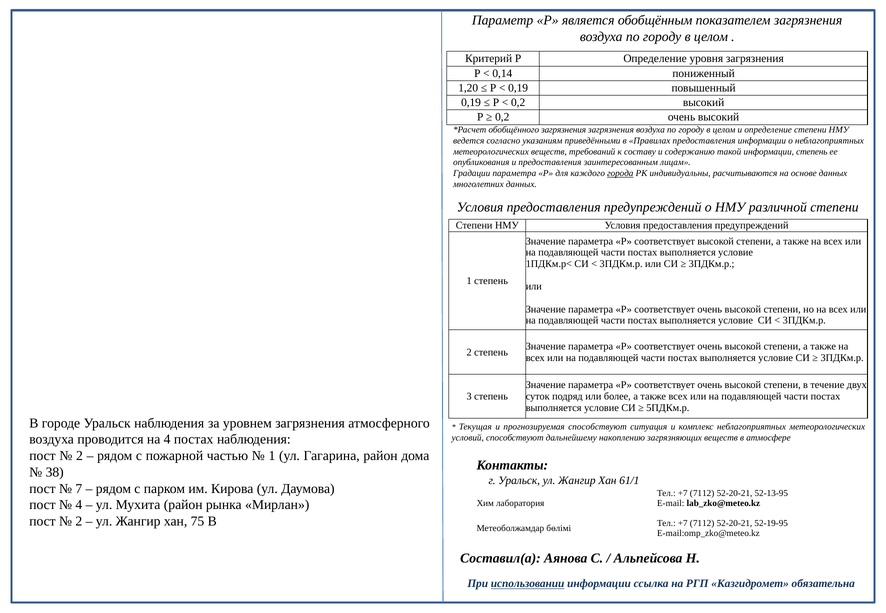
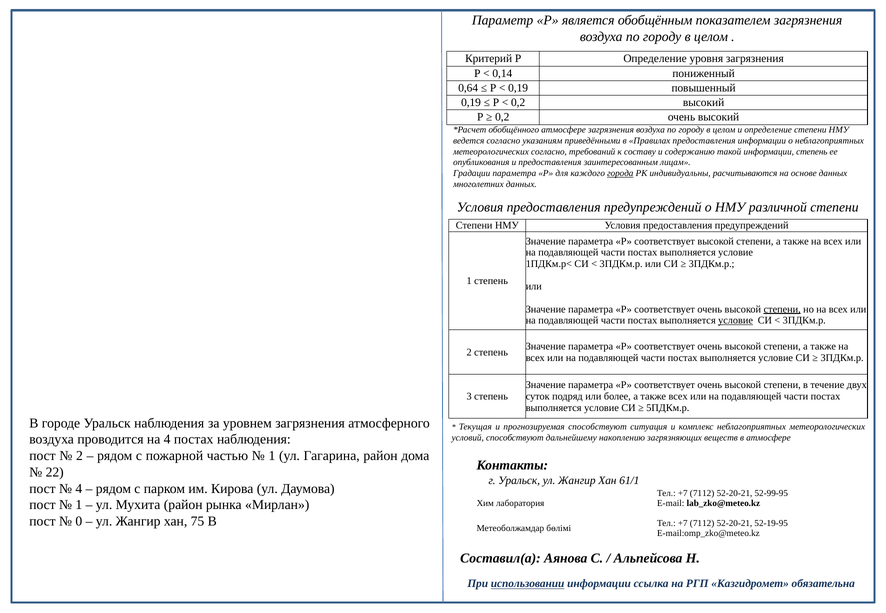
1,20: 1,20 -> 0,64
обобщённого загрязнения: загрязнения -> атмосфере
метеорологических веществ: веществ -> согласно
степени at (782, 309) underline: none -> present
условие at (736, 321) underline: none -> present
38: 38 -> 22
7 at (79, 489): 7 -> 4
52-13-95: 52-13-95 -> 52-99-95
4 at (79, 505): 4 -> 1
2 at (79, 522): 2 -> 0
